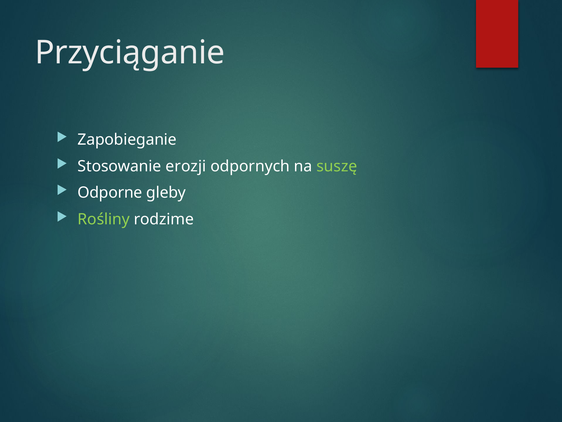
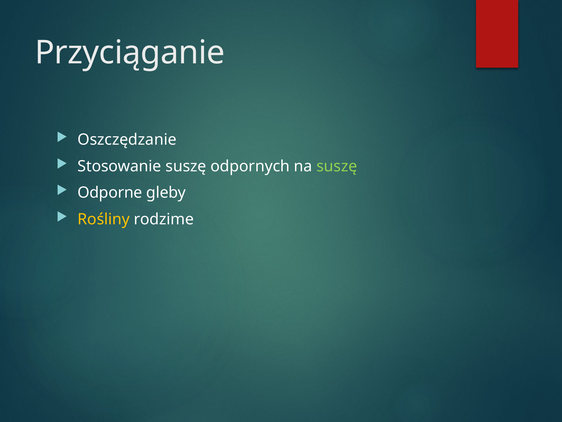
Zapobieganie: Zapobieganie -> Oszczędzanie
Stosowanie erozji: erozji -> suszę
Rośliny colour: light green -> yellow
